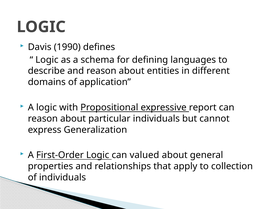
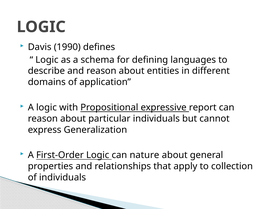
valued: valued -> nature
